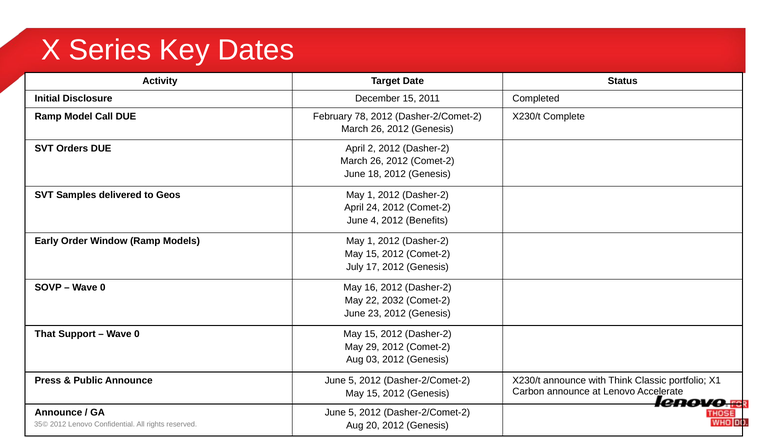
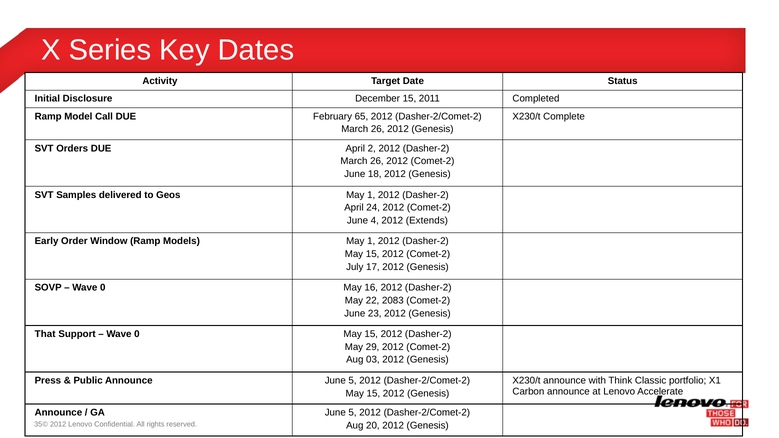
78: 78 -> 65
Benefits: Benefits -> Extends
2032: 2032 -> 2083
